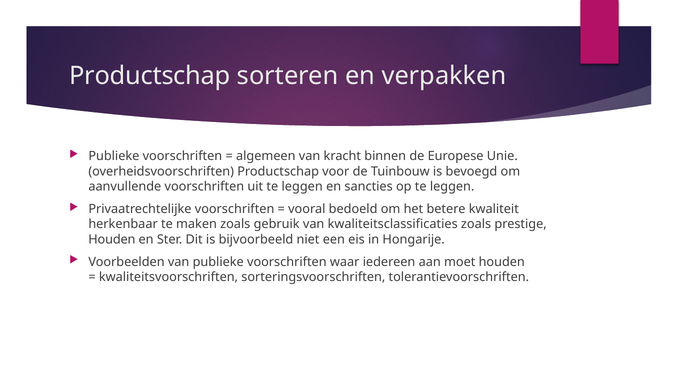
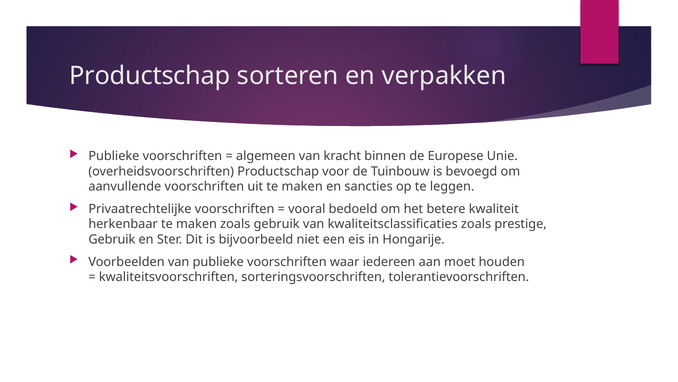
uit te leggen: leggen -> maken
Houden at (112, 239): Houden -> Gebruik
